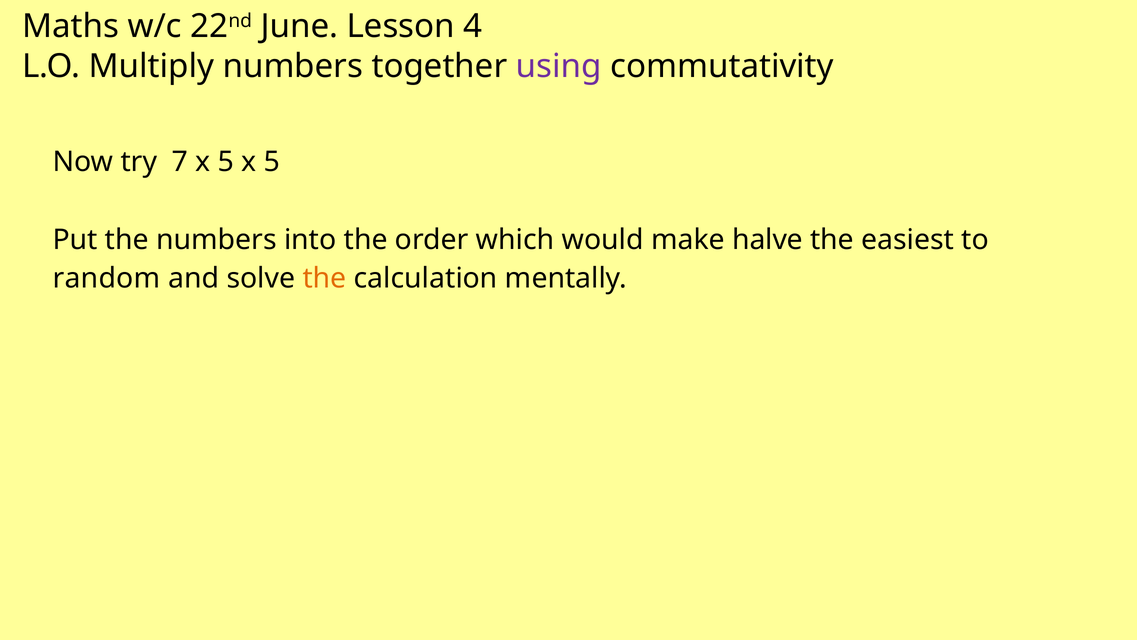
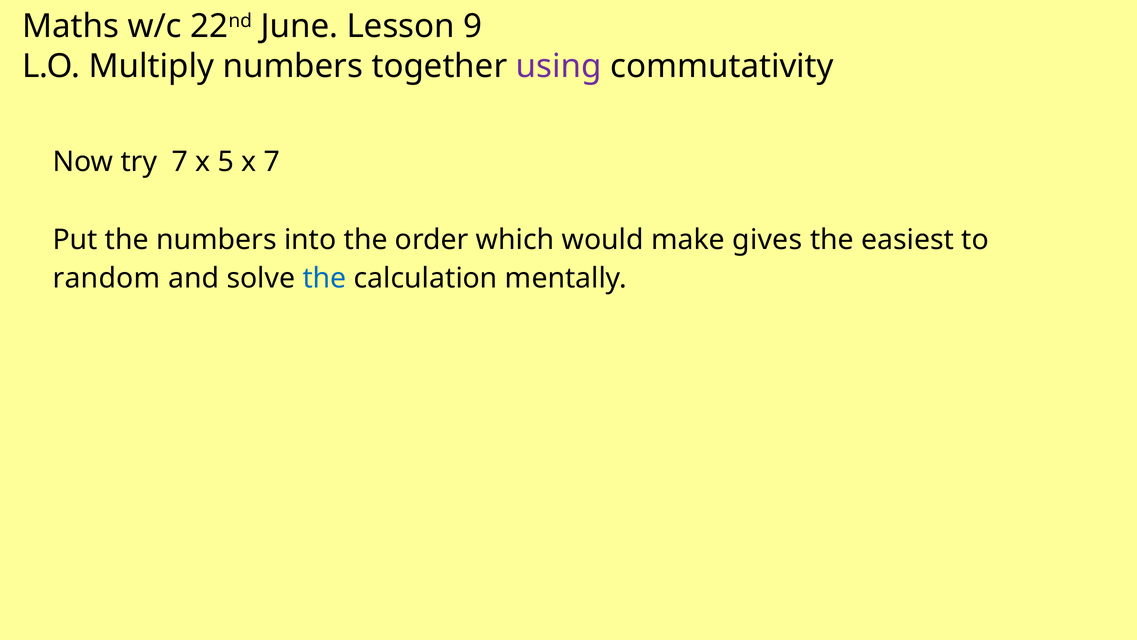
4: 4 -> 9
5 x 5: 5 -> 7
halve: halve -> gives
the at (325, 278) colour: orange -> blue
